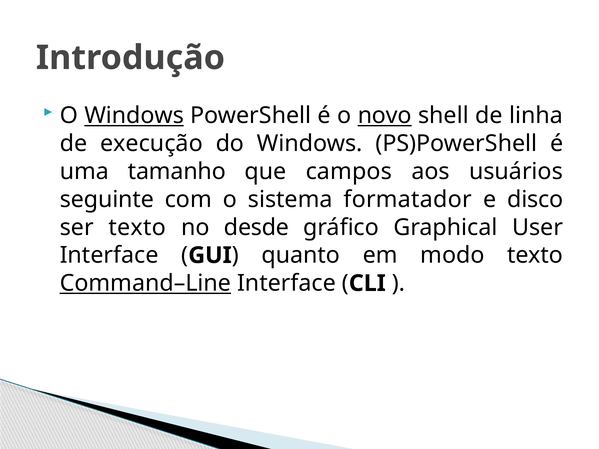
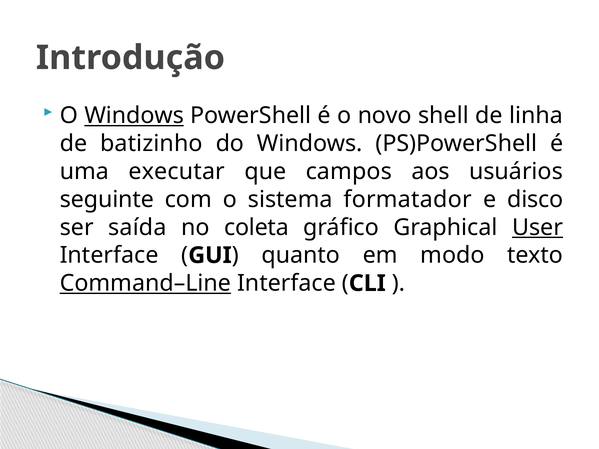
novo underline: present -> none
execução: execução -> batizinho
tamanho: tamanho -> executar
ser texto: texto -> saída
desde: desde -> coleta
User underline: none -> present
